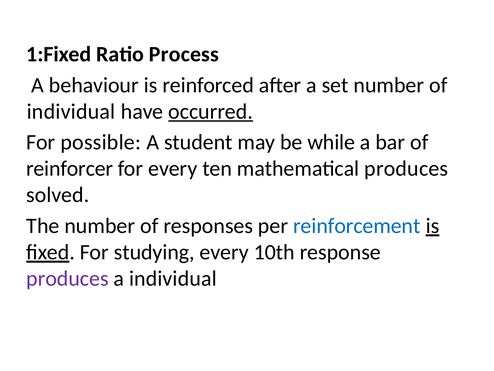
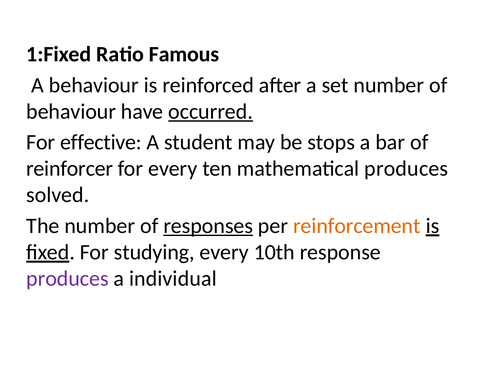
Process: Process -> Famous
individual at (71, 111): individual -> behaviour
possible: possible -> effective
while: while -> stops
responses underline: none -> present
reinforcement colour: blue -> orange
